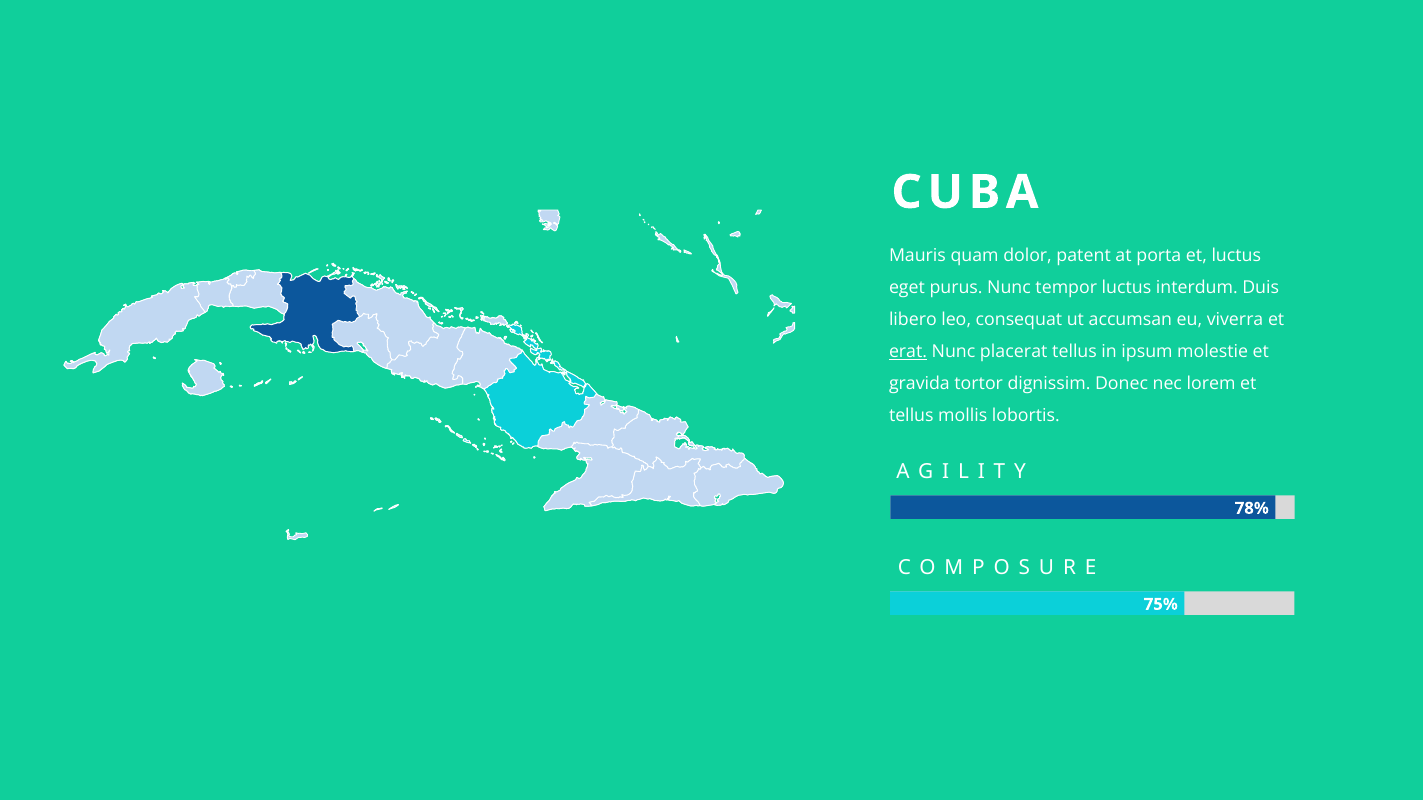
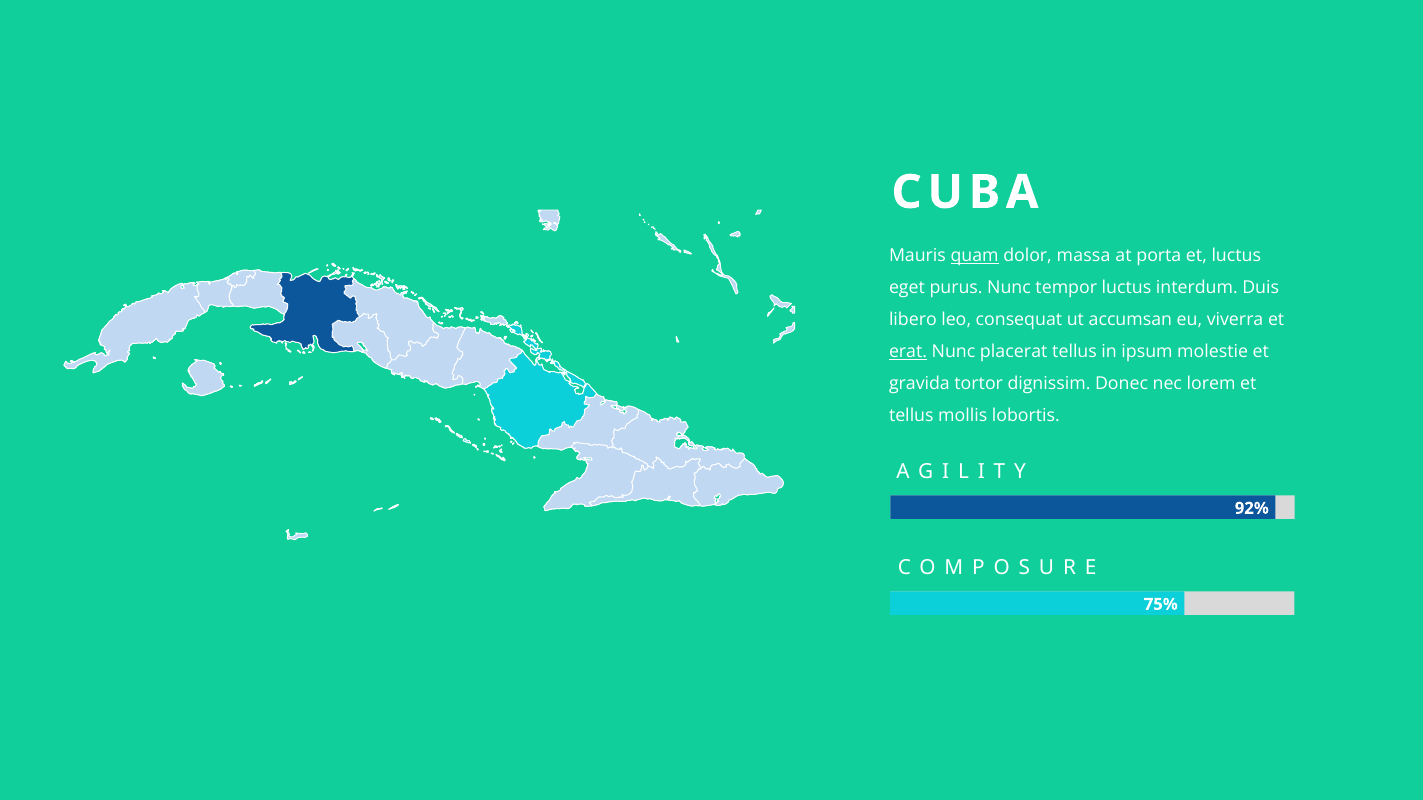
quam underline: none -> present
patent: patent -> massa
78%: 78% -> 92%
